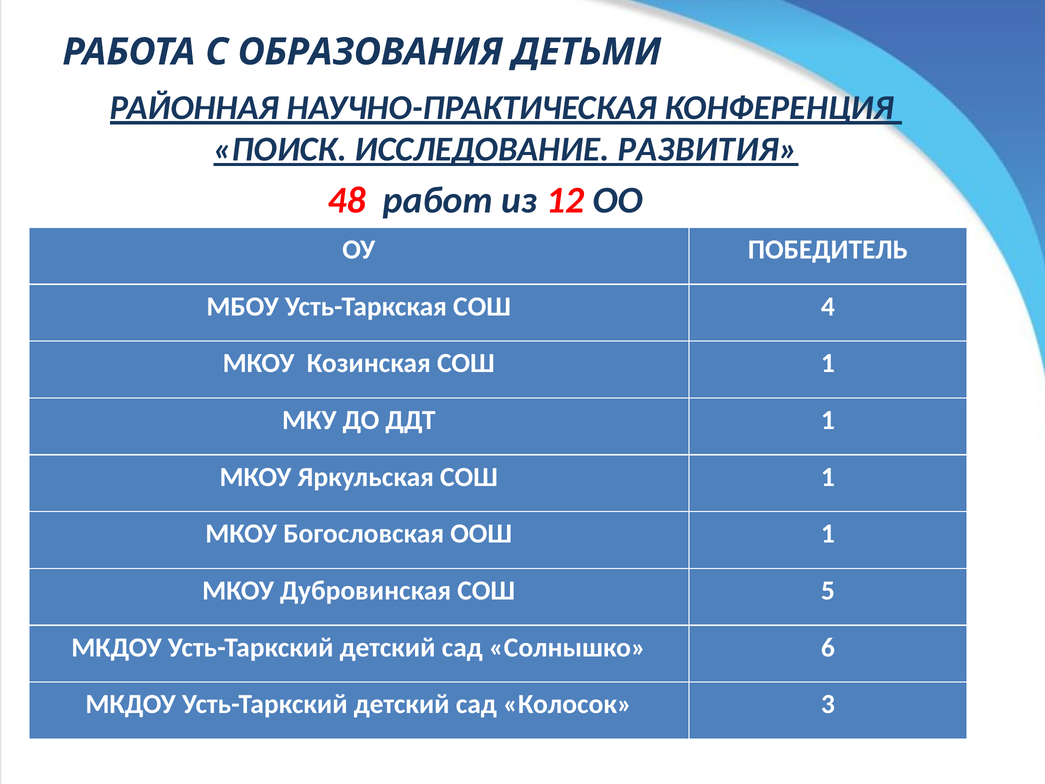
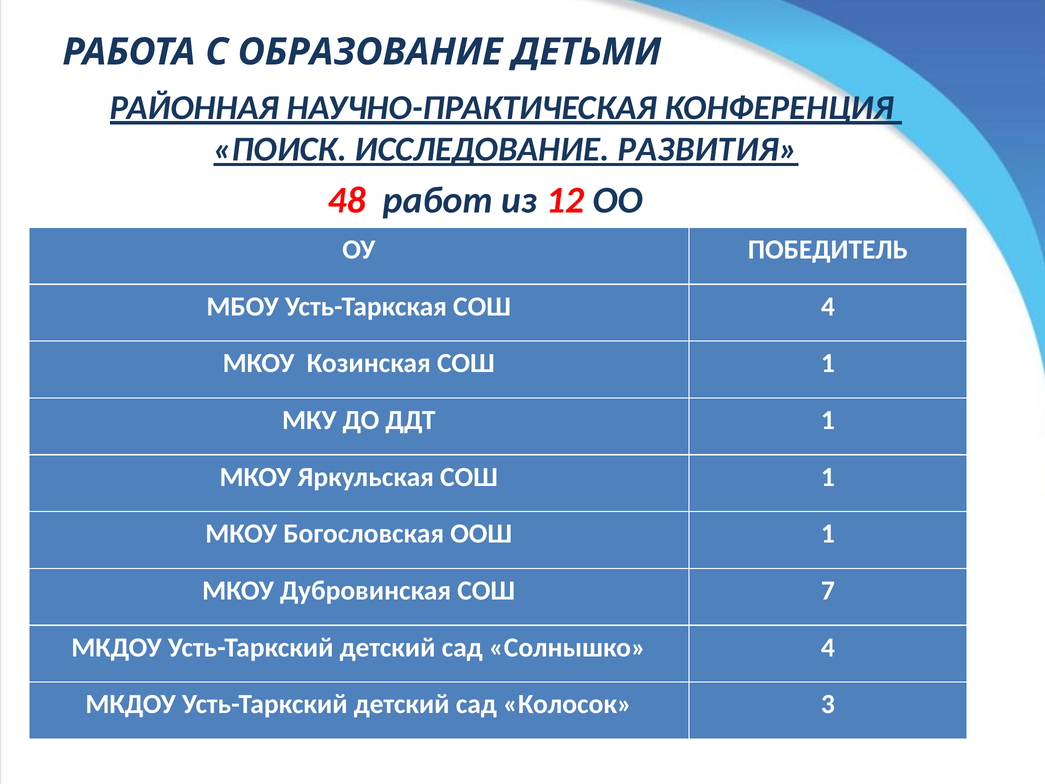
ОБРАЗОВАНИЯ: ОБРАЗОВАНИЯ -> ОБРАЗОВАНИЕ
5: 5 -> 7
Солнышко 6: 6 -> 4
